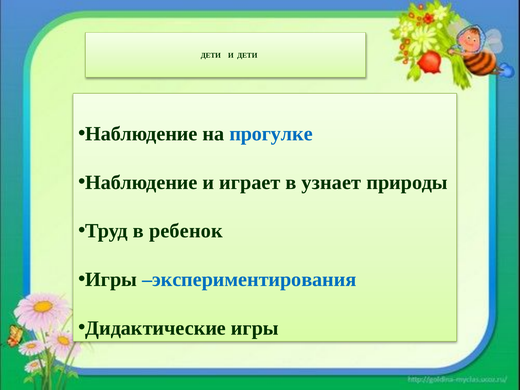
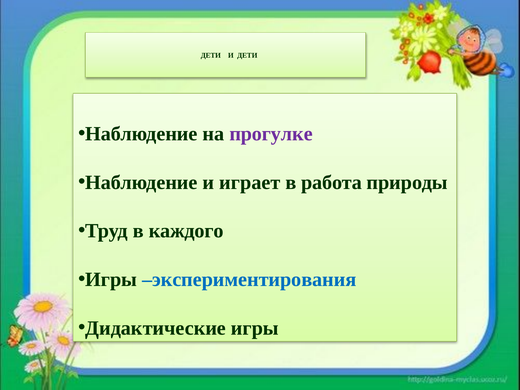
прогулке colour: blue -> purple
узнает: узнает -> работа
ребенок: ребенок -> каждого
